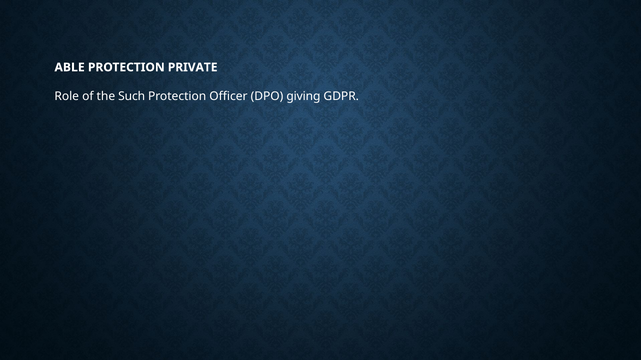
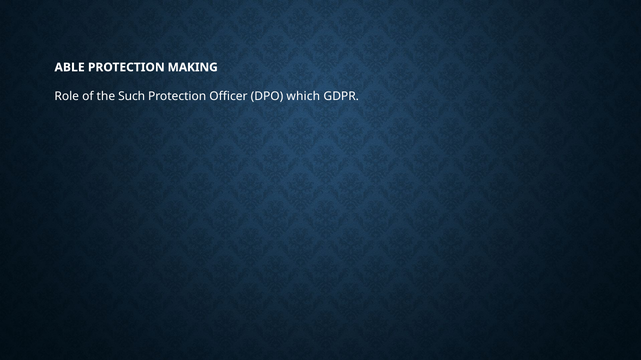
PRIVATE: PRIVATE -> MAKING
giving: giving -> which
